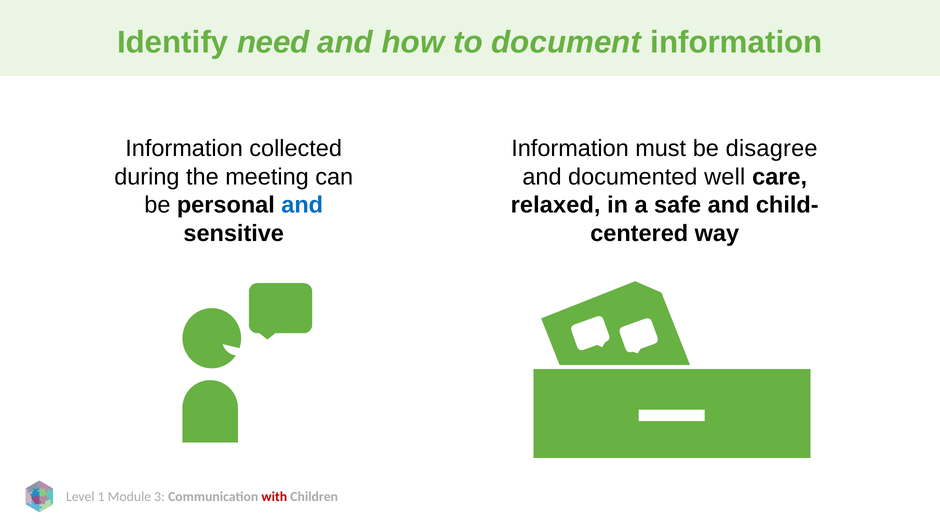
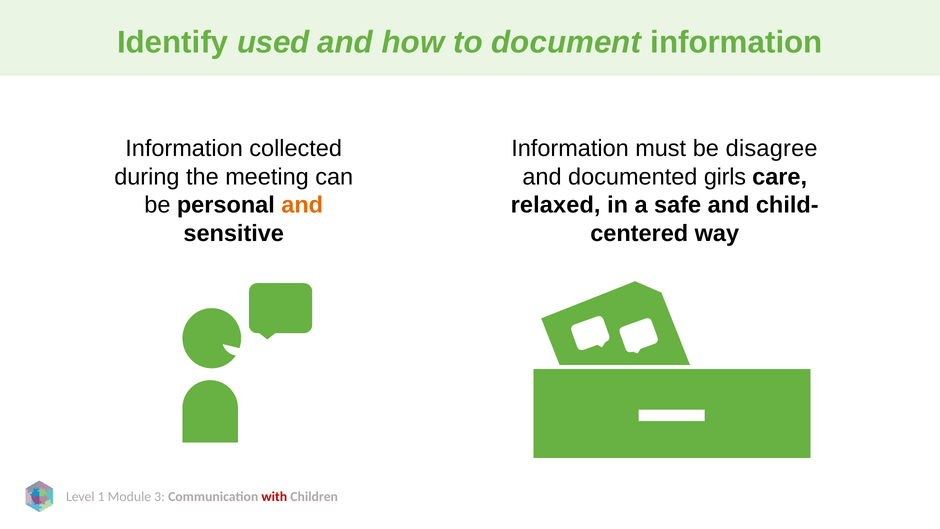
need: need -> used
well: well -> girls
and at (302, 205) colour: blue -> orange
